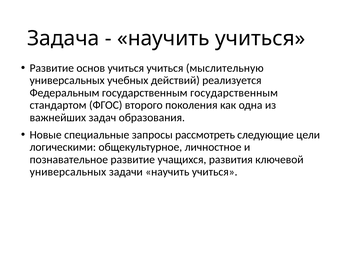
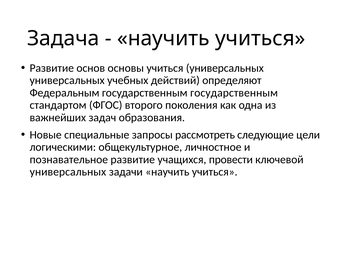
основ учиться: учиться -> основы
учиться мыслительную: мыслительную -> универсальных
реализуется: реализуется -> определяют
развития: развития -> провести
